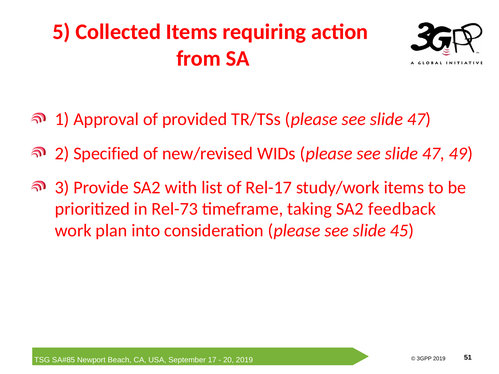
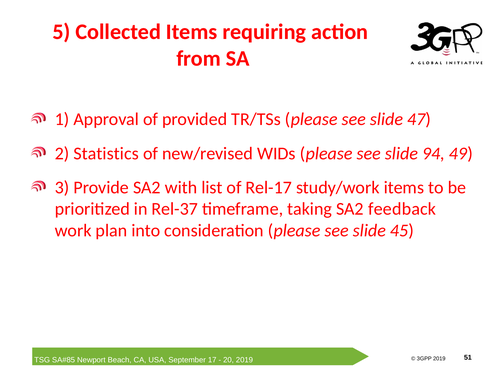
Specified: Specified -> Statistics
47 at (433, 153): 47 -> 94
Rel-73: Rel-73 -> Rel-37
